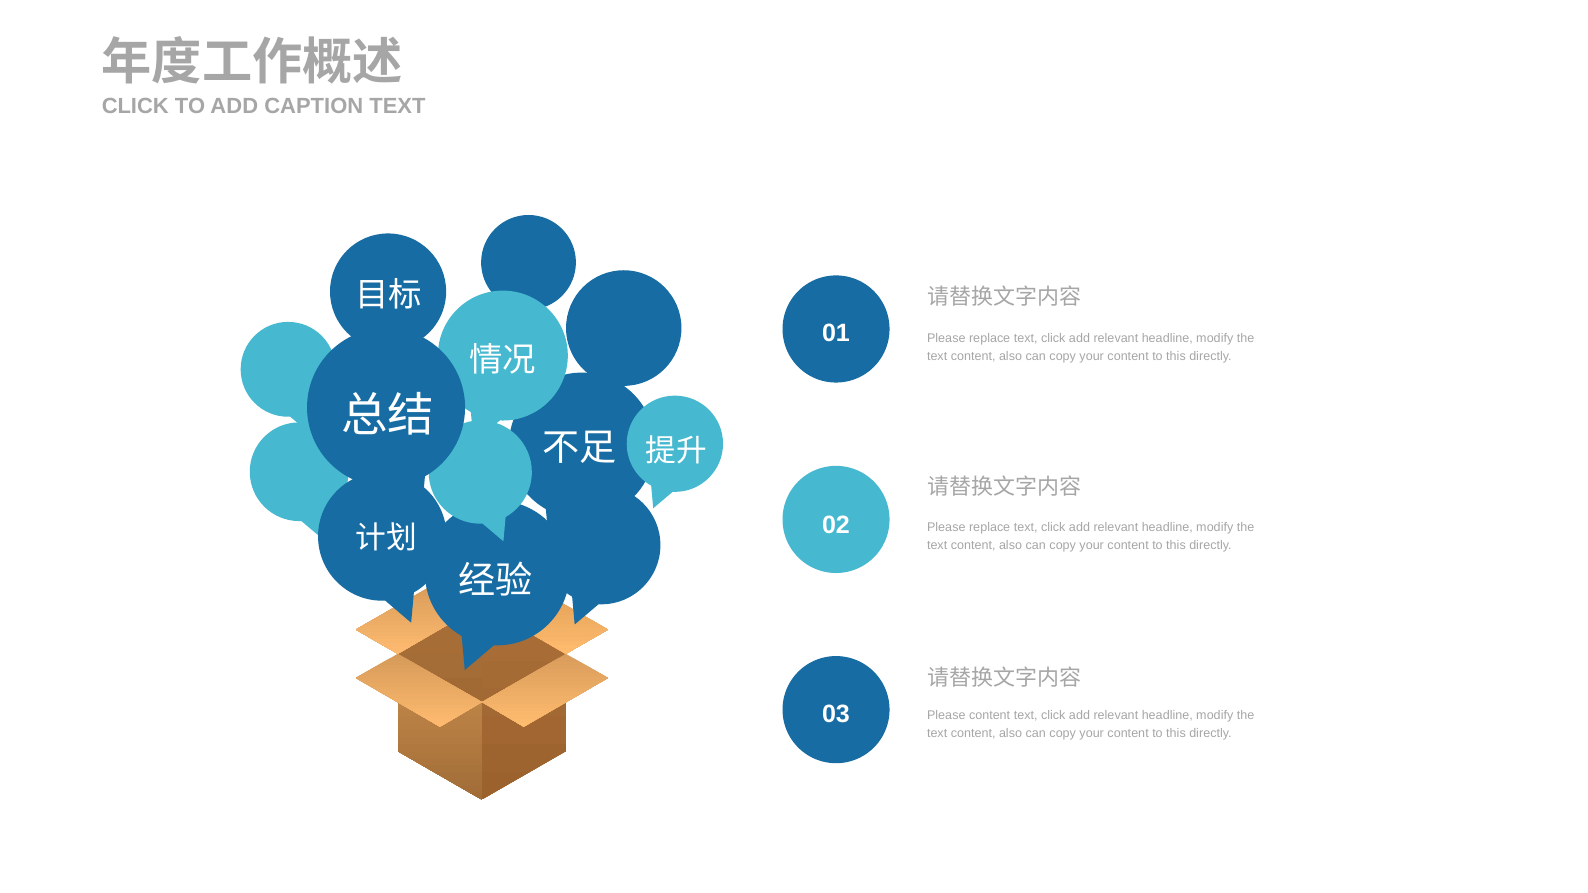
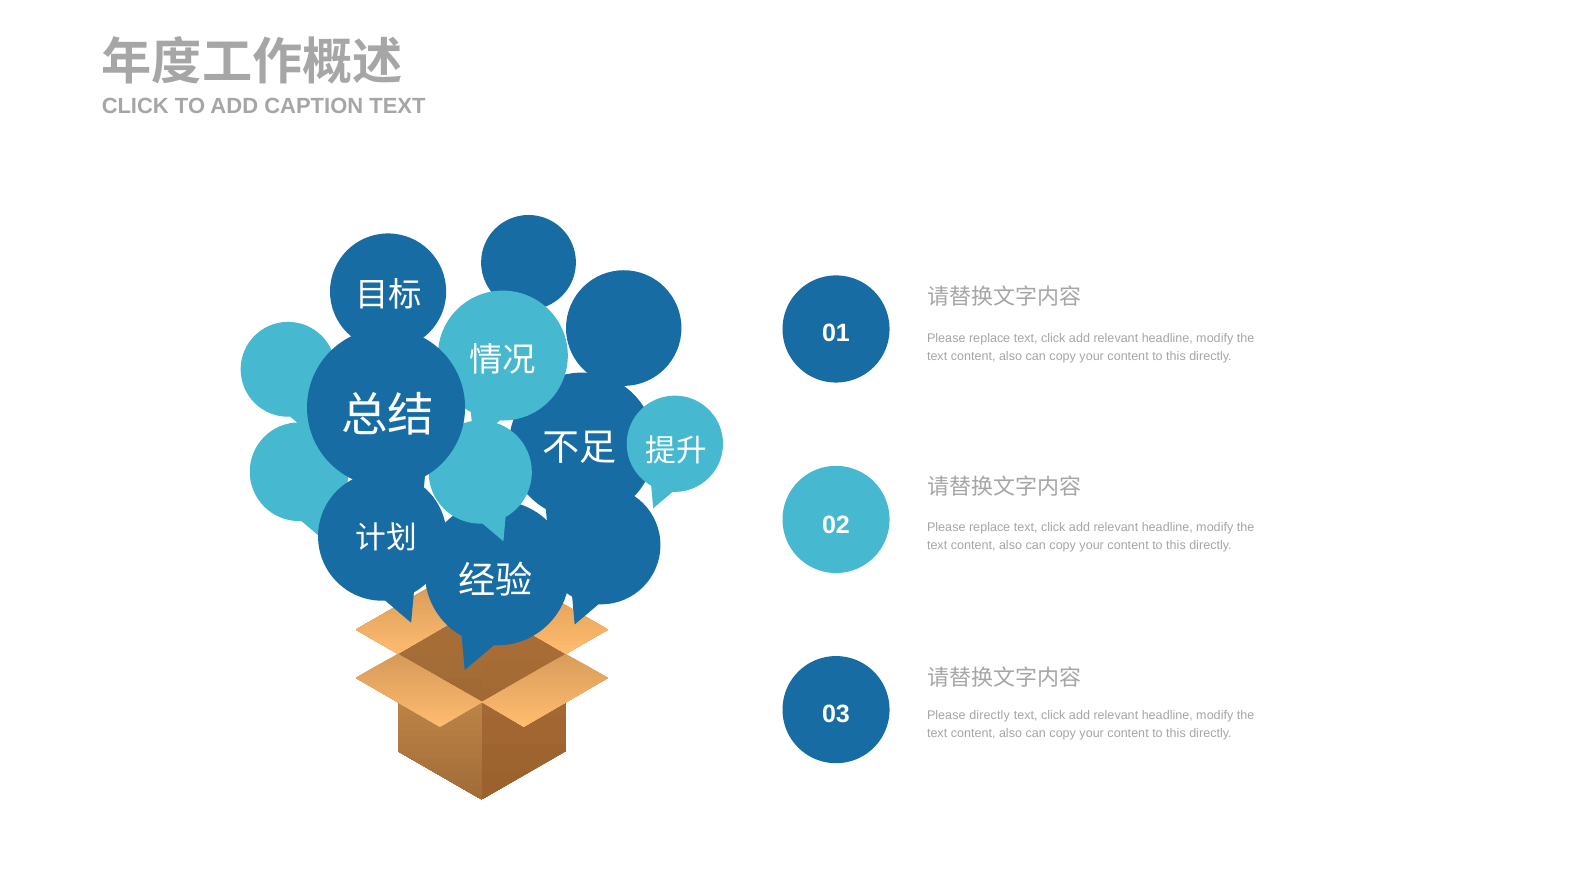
Please content: content -> directly
